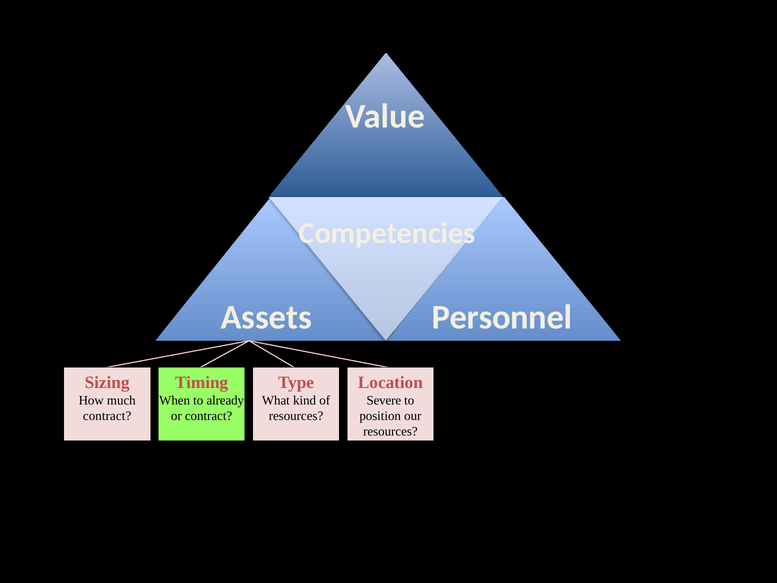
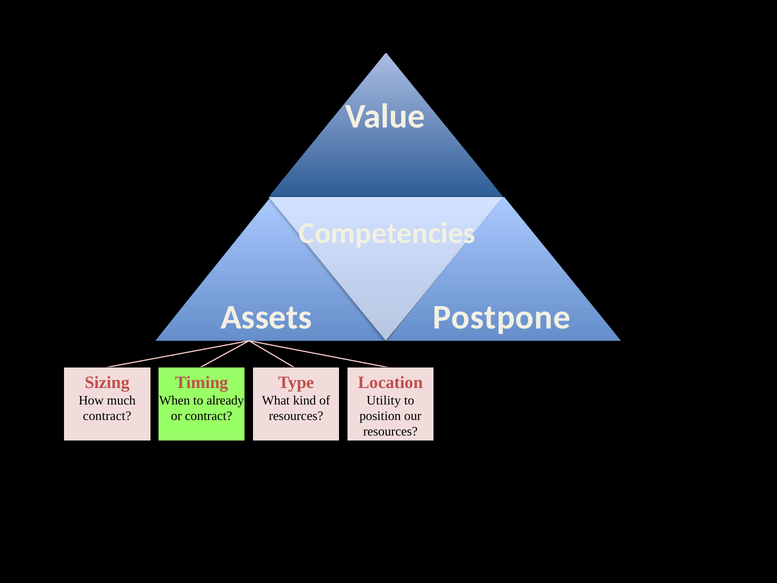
Personnel: Personnel -> Postpone
Severe: Severe -> Utility
